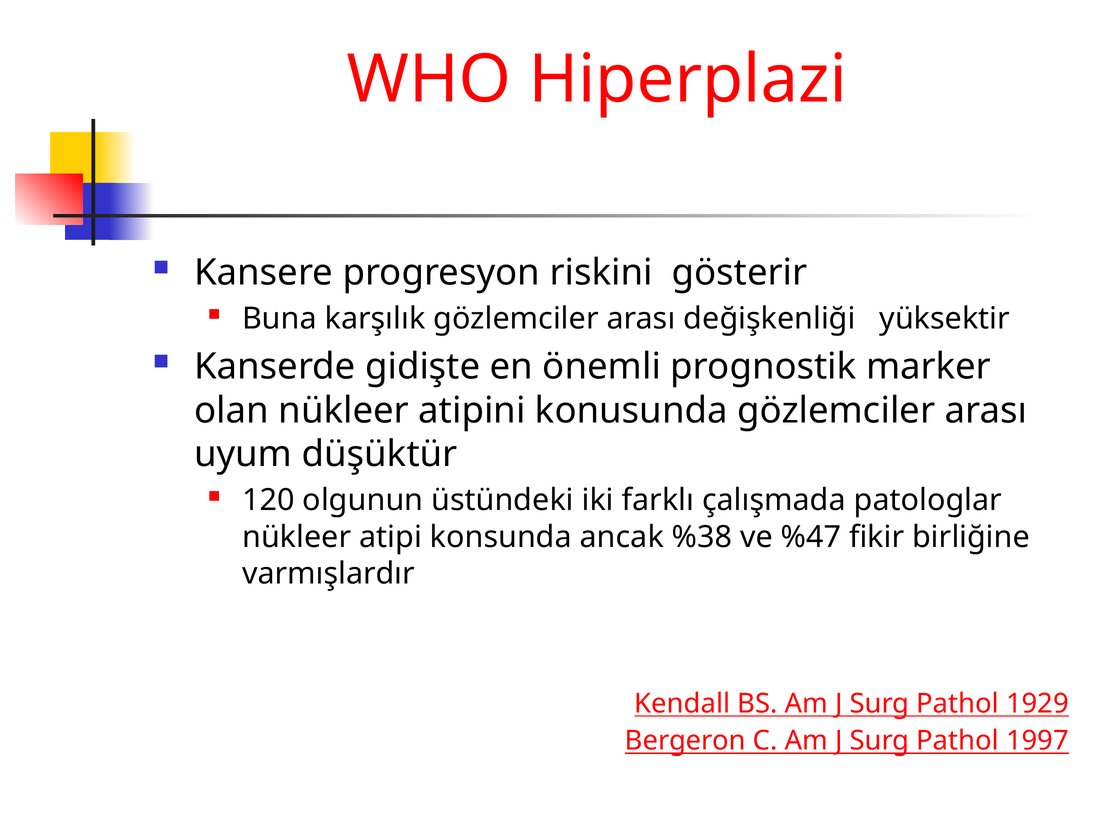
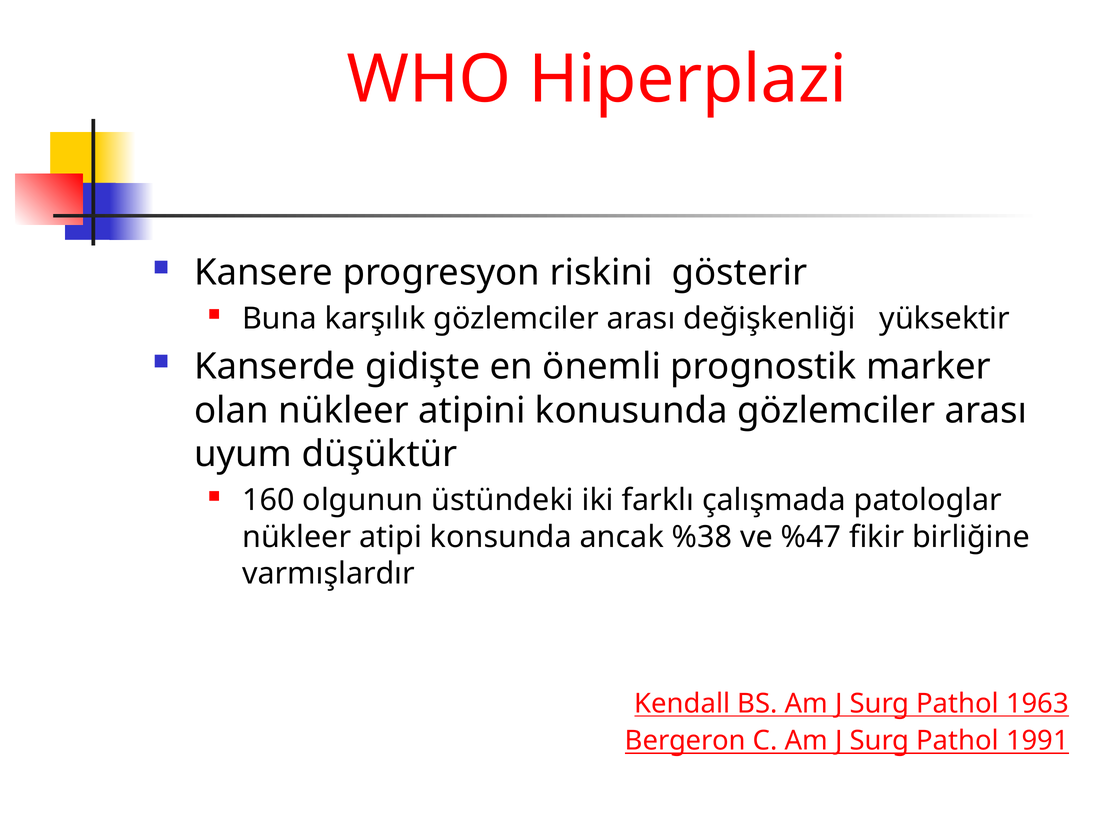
120: 120 -> 160
1929: 1929 -> 1963
1997: 1997 -> 1991
